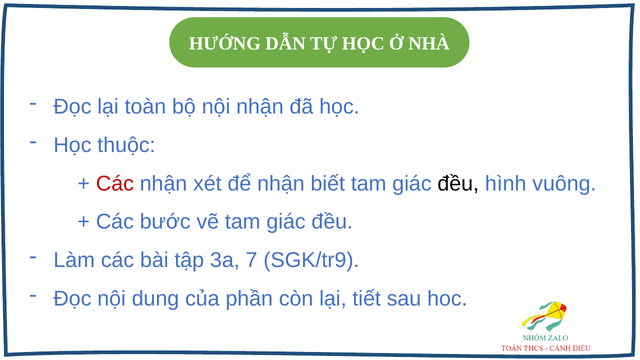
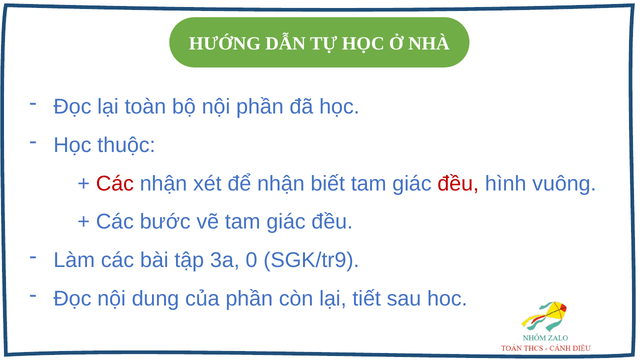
nội nhận: nhận -> phần
đều at (458, 183) colour: black -> red
7: 7 -> 0
